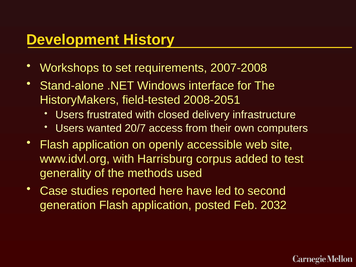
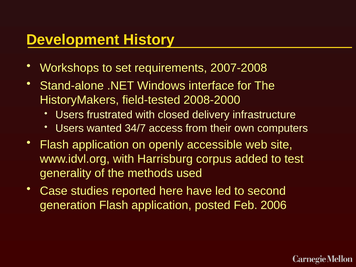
2008-2051: 2008-2051 -> 2008-2000
20/7: 20/7 -> 34/7
2032: 2032 -> 2006
